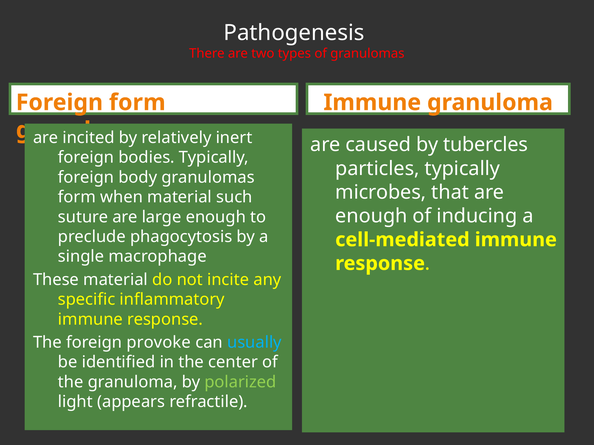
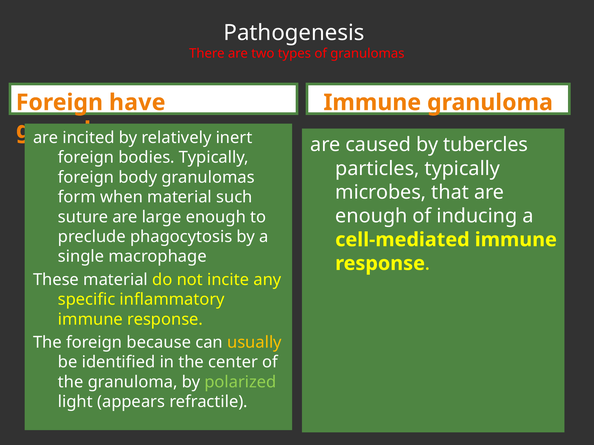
Foreign form: form -> have
provoke: provoke -> because
usually colour: light blue -> yellow
